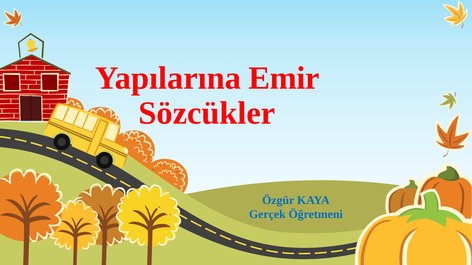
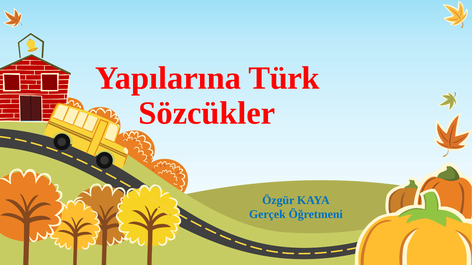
Emir: Emir -> Türk
